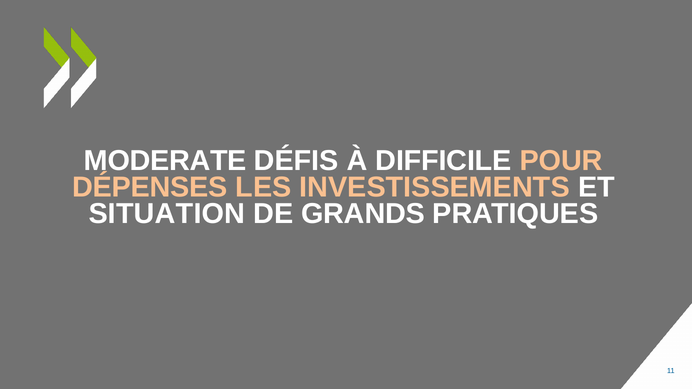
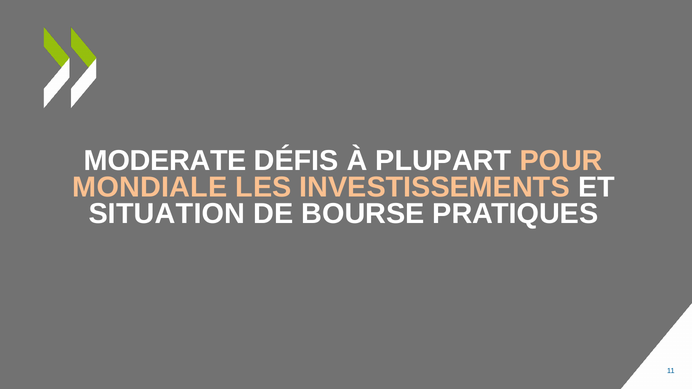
DIFFICILE: DIFFICILE -> PLUPART
DÉPENSES: DÉPENSES -> MONDIALE
GRANDS: GRANDS -> BOURSE
